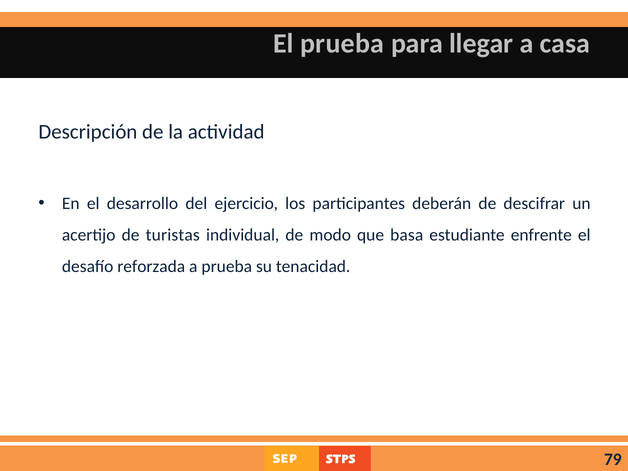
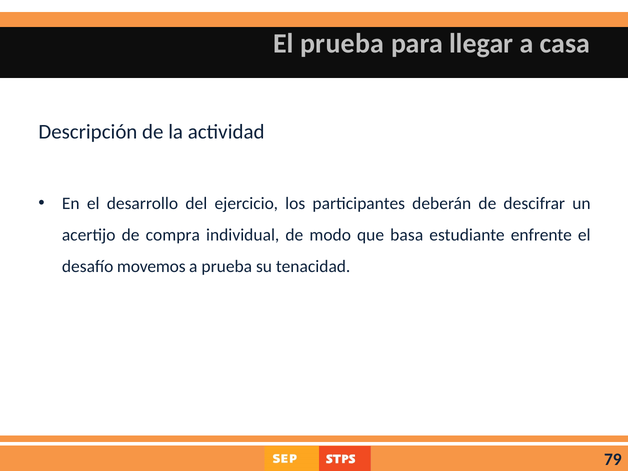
turistas: turistas -> compra
reforzada: reforzada -> movemos
